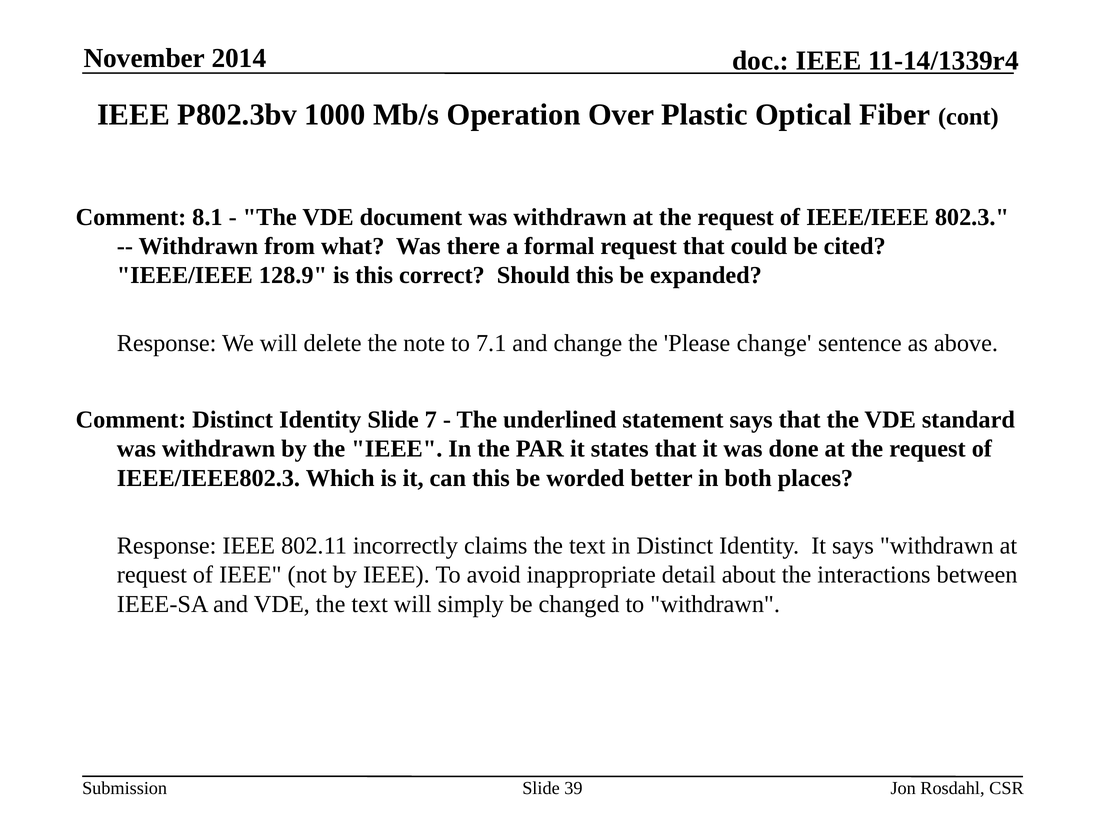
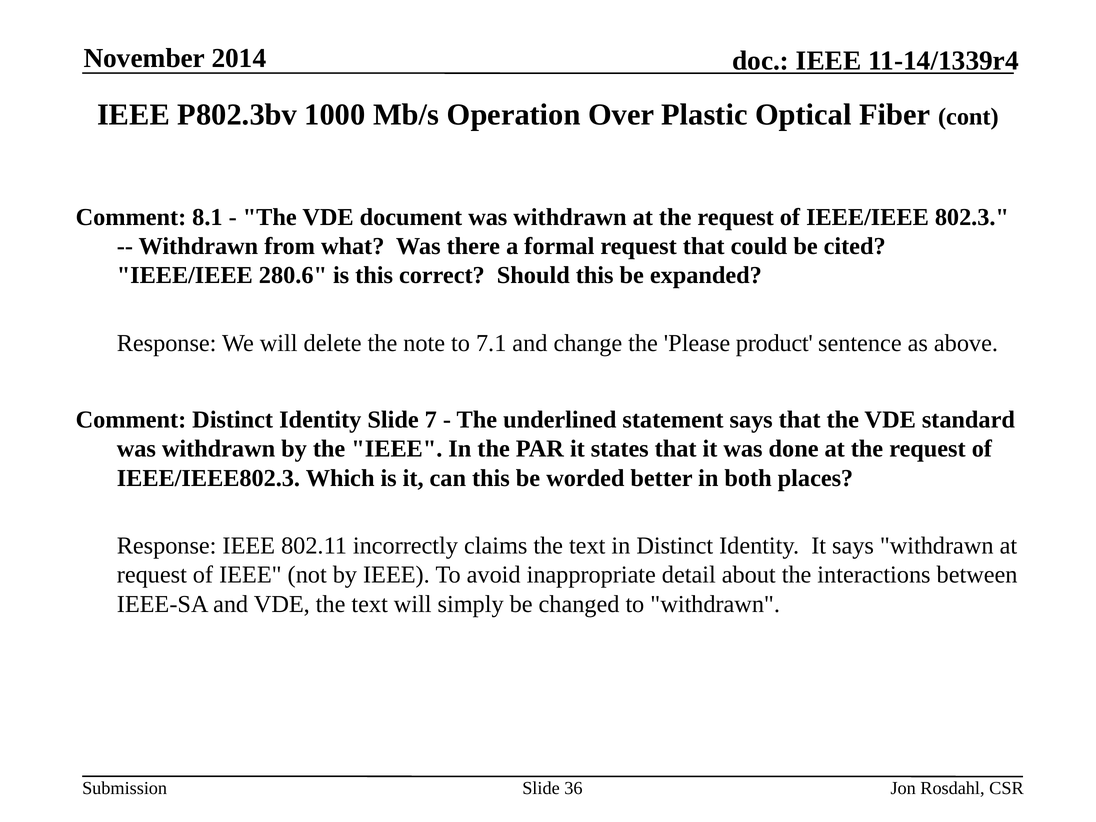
128.9: 128.9 -> 280.6
Please change: change -> product
39: 39 -> 36
